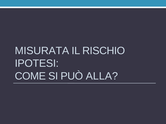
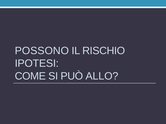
MISURATA: MISURATA -> POSSONO
ALLA: ALLA -> ALLO
